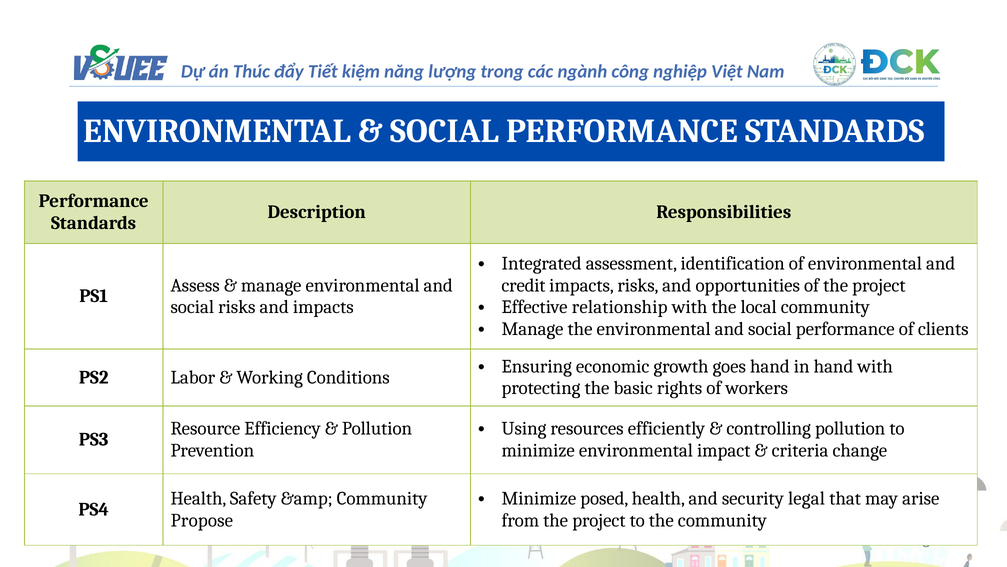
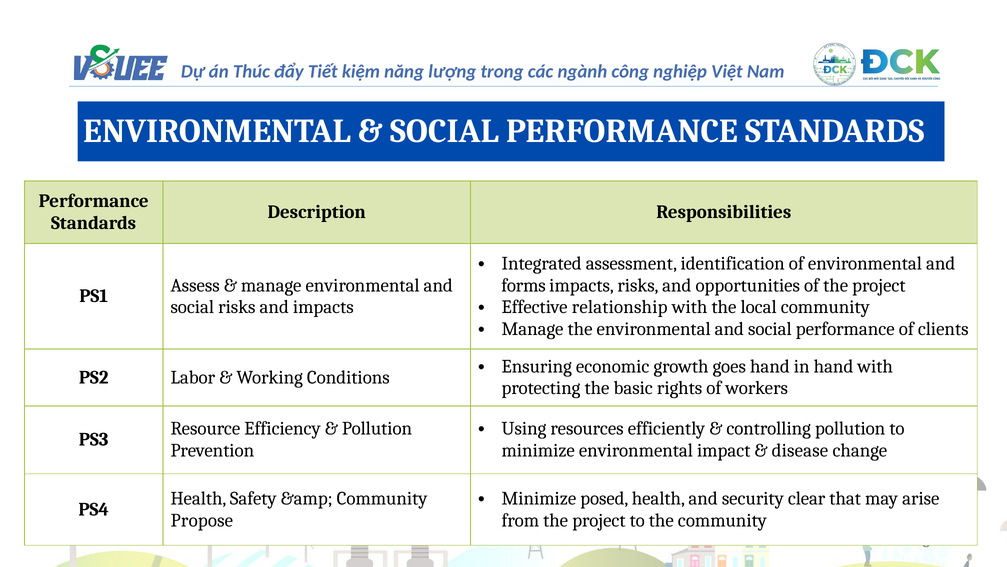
credit: credit -> forms
criteria: criteria -> disease
legal: legal -> clear
